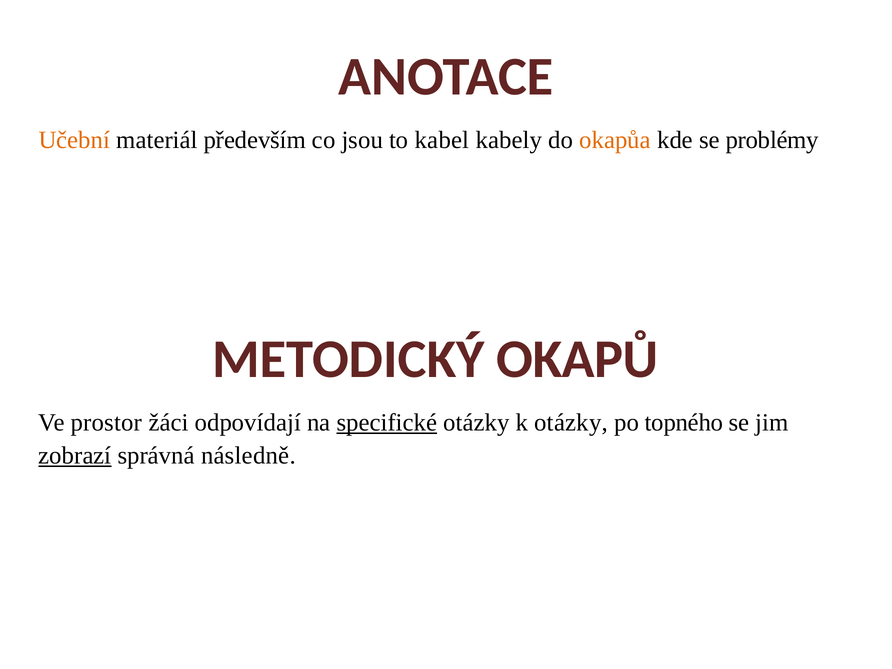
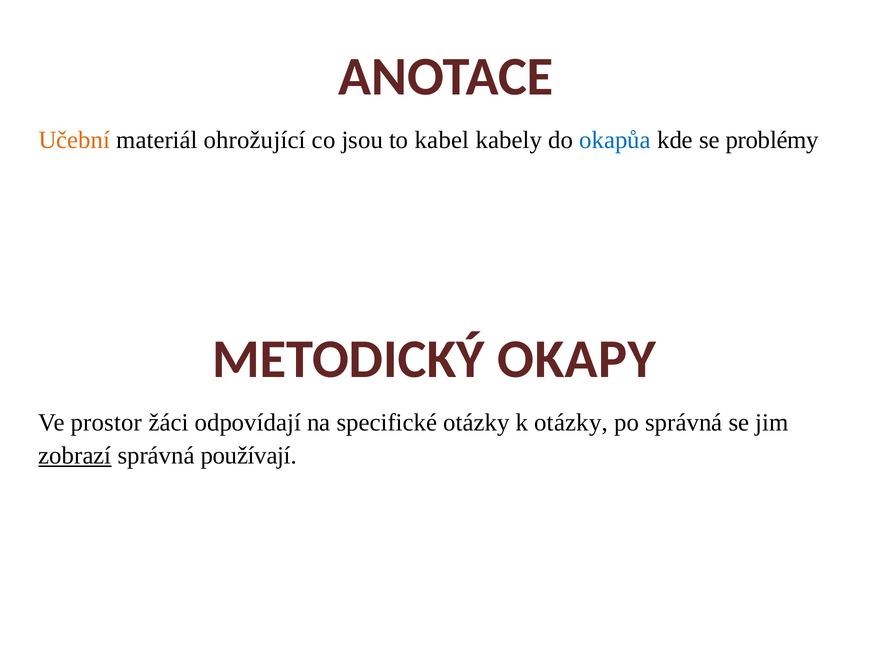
především: především -> ohrožující
okapůa colour: orange -> blue
OKAPŮ: OKAPŮ -> OKAPY
specifické underline: present -> none
po topného: topného -> správná
následně: následně -> používají
